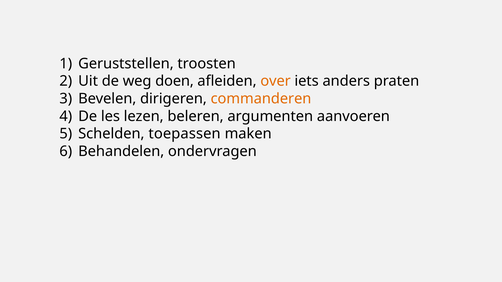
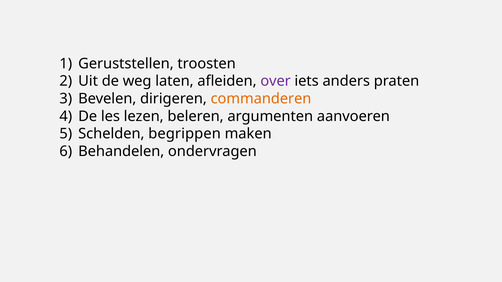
doen: doen -> laten
over colour: orange -> purple
toepassen: toepassen -> begrippen
